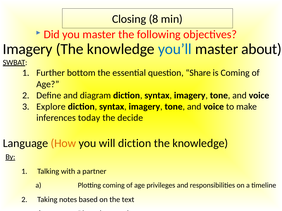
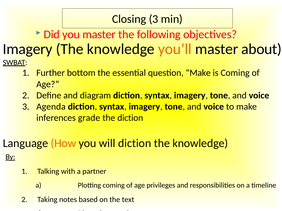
Closing 8: 8 -> 3
you’ll colour: blue -> orange
question Share: Share -> Make
Explore: Explore -> Agenda
today: today -> grade
the decide: decide -> diction
